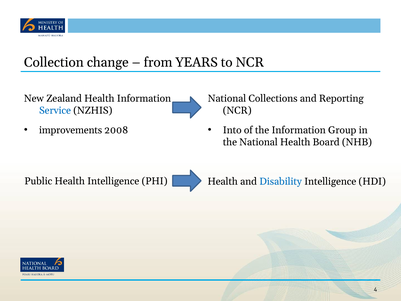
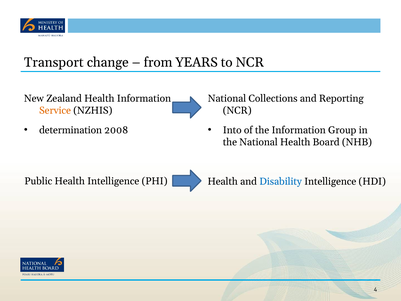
Collection: Collection -> Transport
Service colour: blue -> orange
improvements: improvements -> determination
